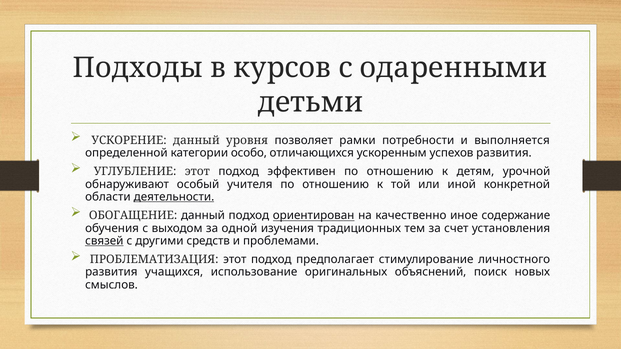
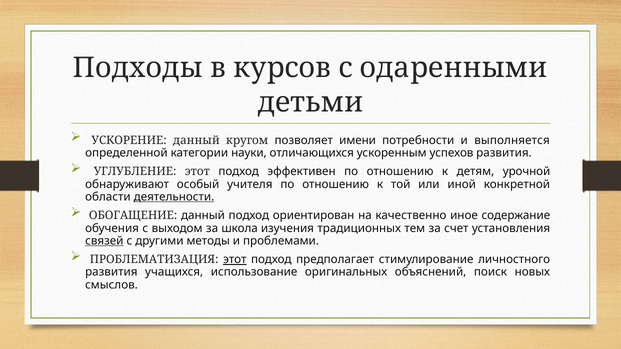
уровня: уровня -> кругом
рамки: рамки -> имени
особо: особо -> науки
ориентирован underline: present -> none
одной: одной -> школа
средств: средств -> методы
этот at (235, 260) underline: none -> present
